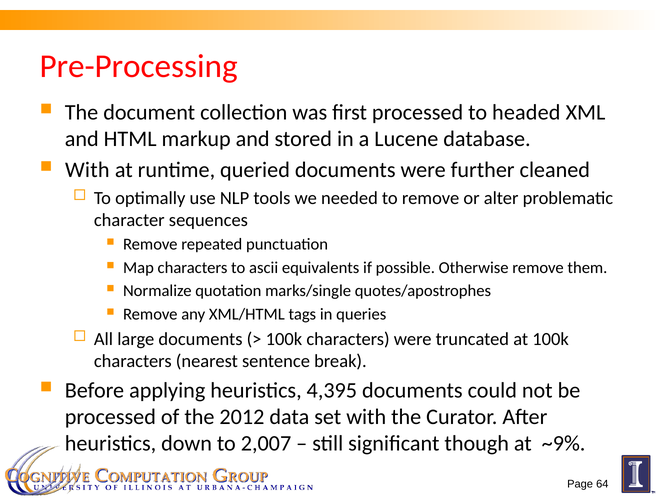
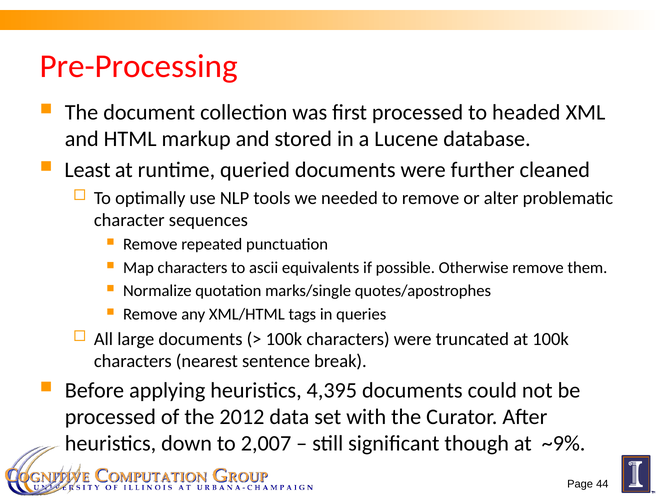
With at (87, 170): With -> Least
64: 64 -> 44
